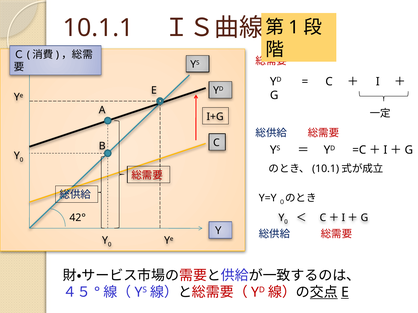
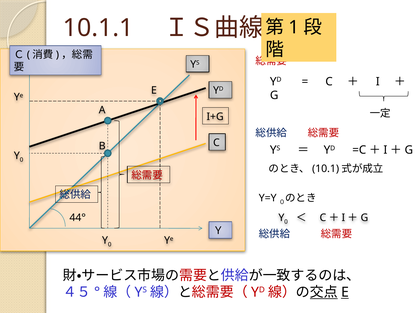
42°: 42° -> 44°
